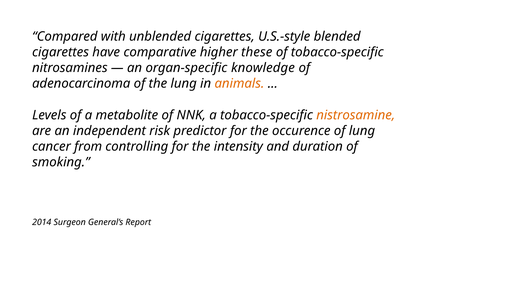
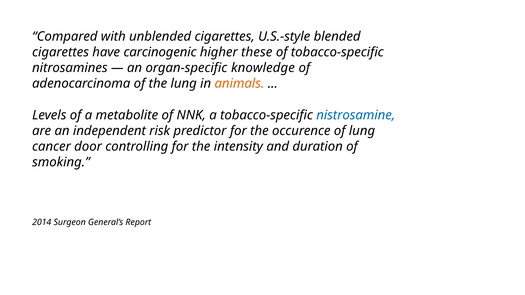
comparative: comparative -> carcinogenic
nistrosamine colour: orange -> blue
from: from -> door
